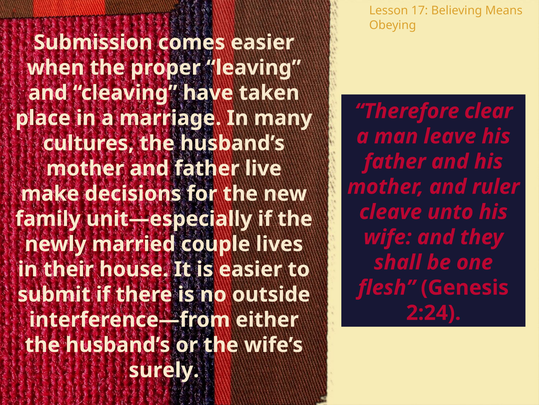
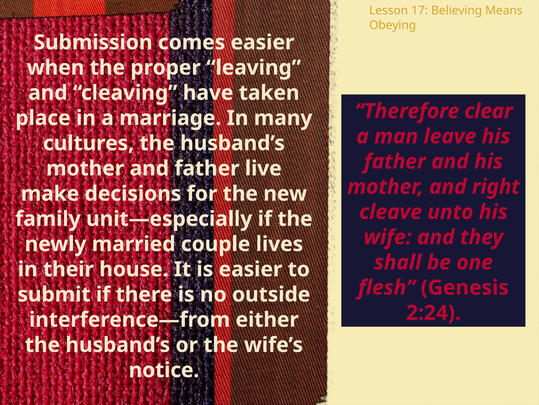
ruler: ruler -> right
surely: surely -> notice
